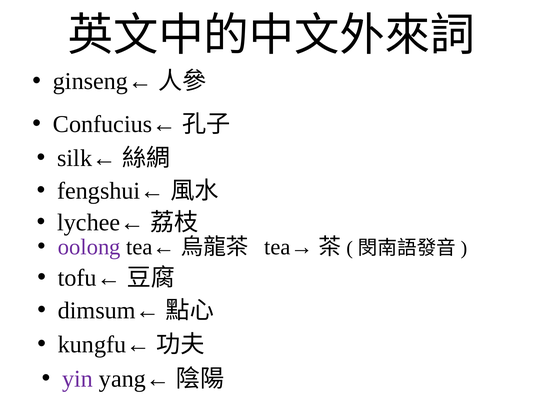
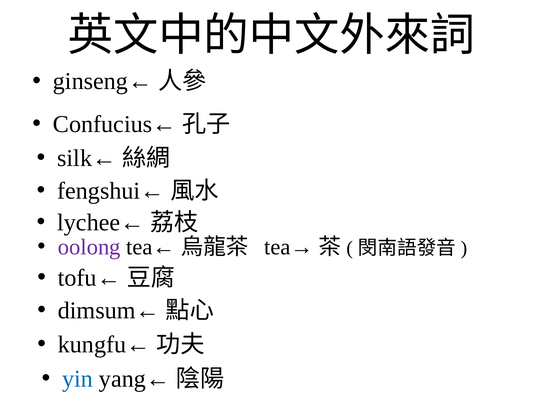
yin colour: purple -> blue
